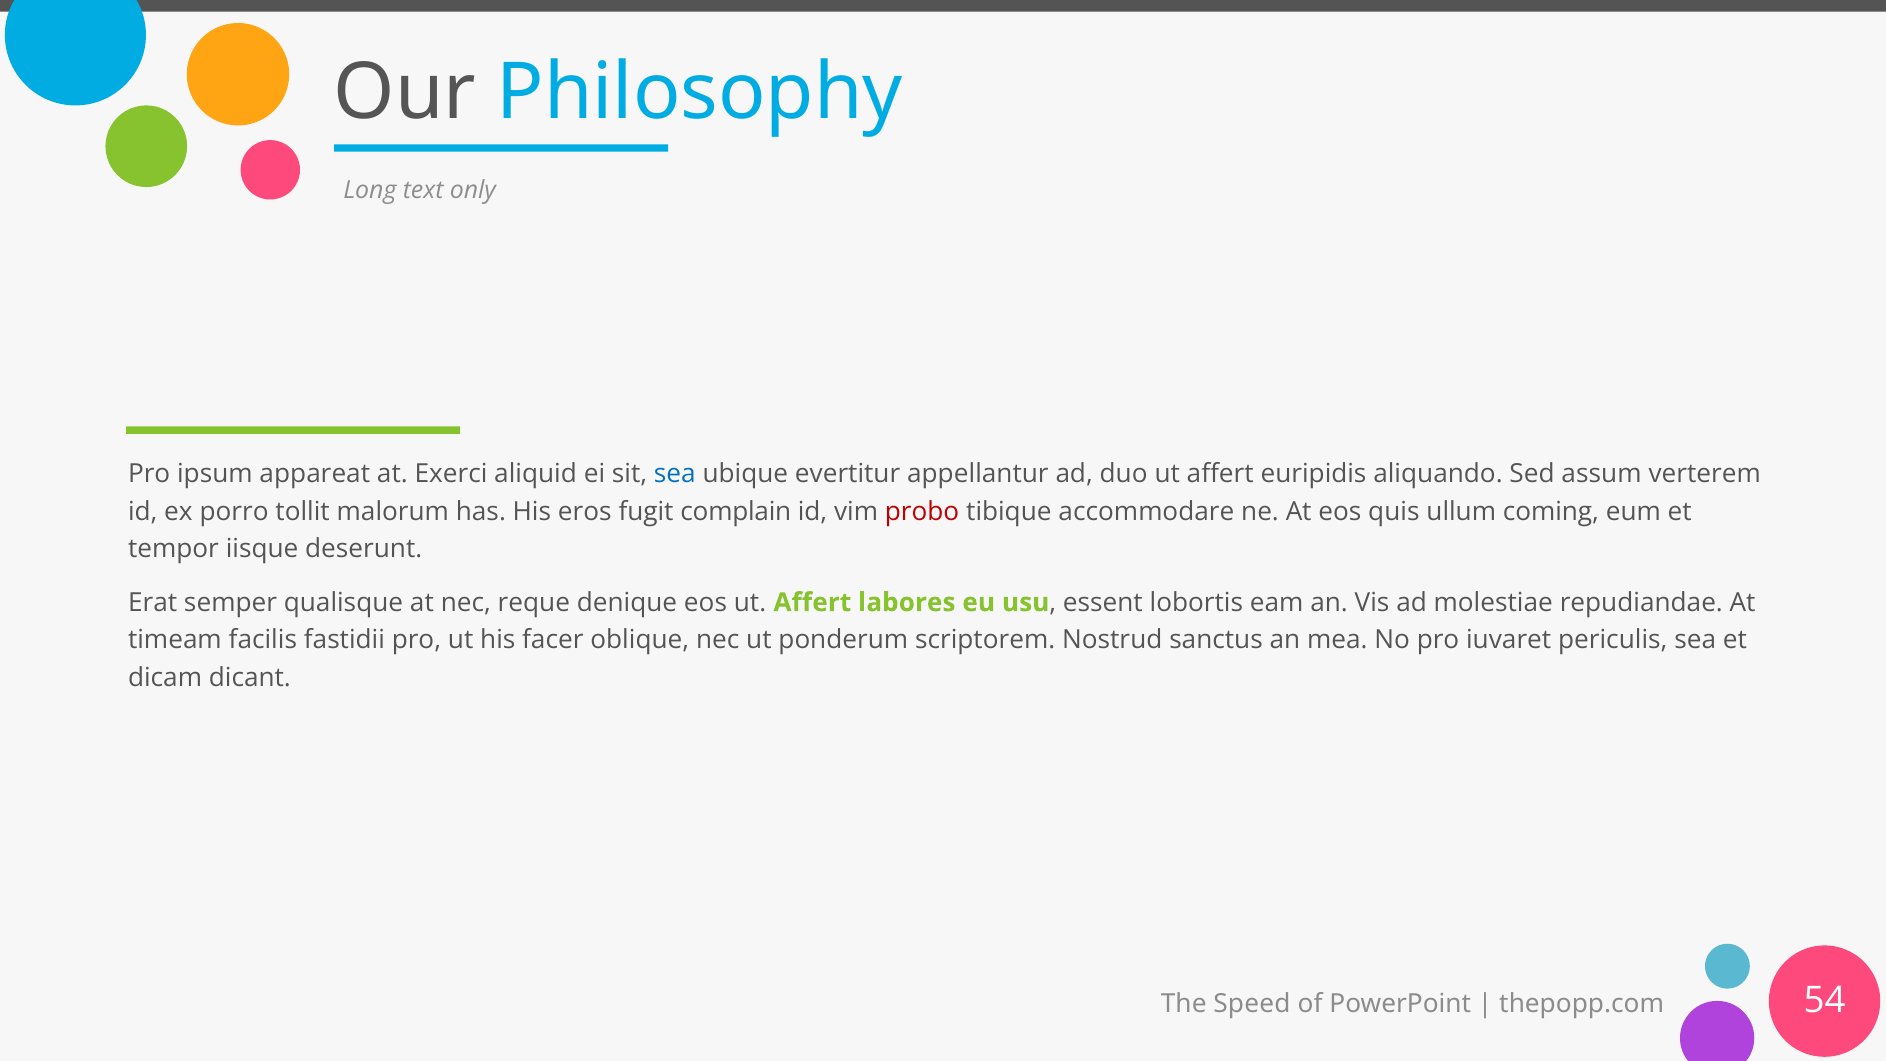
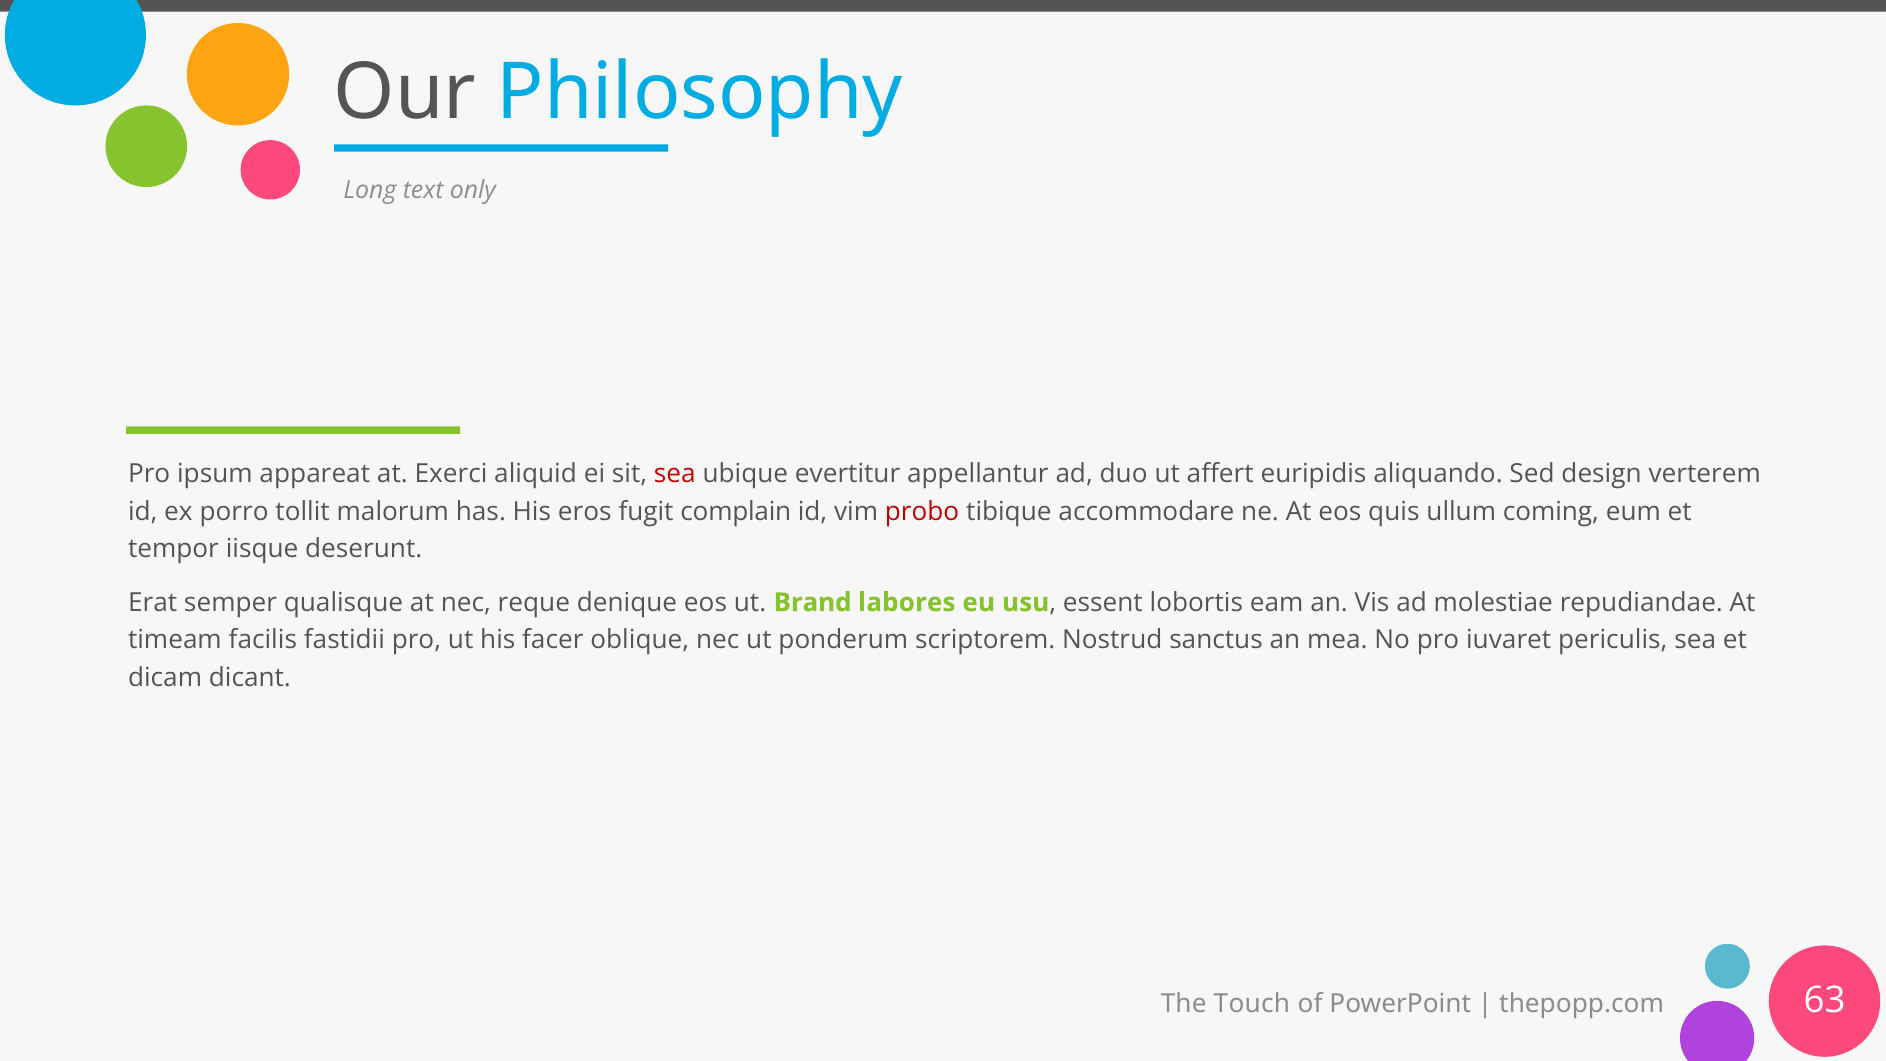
sea at (675, 474) colour: blue -> red
assum: assum -> design
eos ut Affert: Affert -> Brand
Speed: Speed -> Touch
54: 54 -> 63
